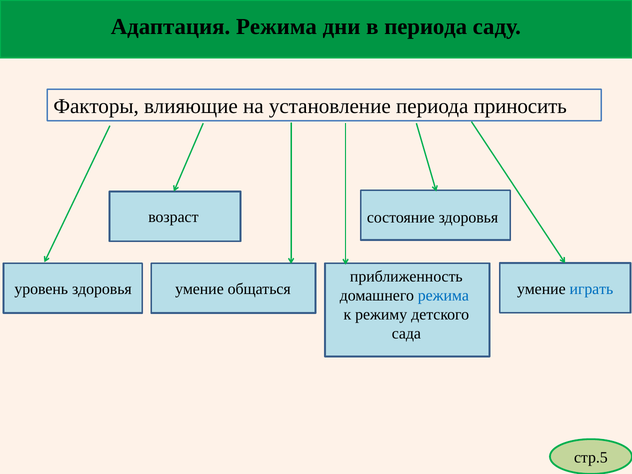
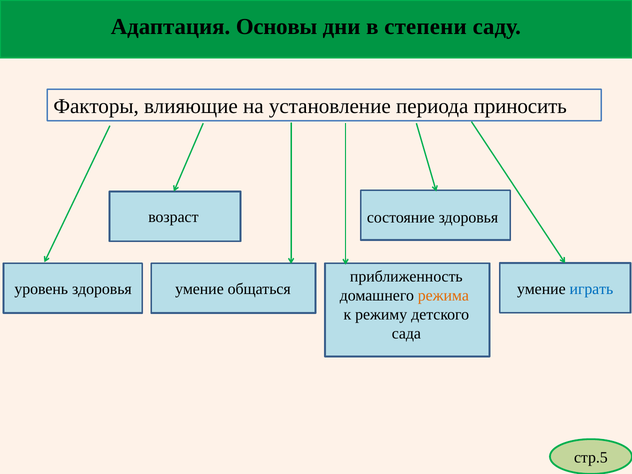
Адаптация Режима: Режима -> Основы
в периода: периода -> степени
режима at (443, 296) colour: blue -> orange
